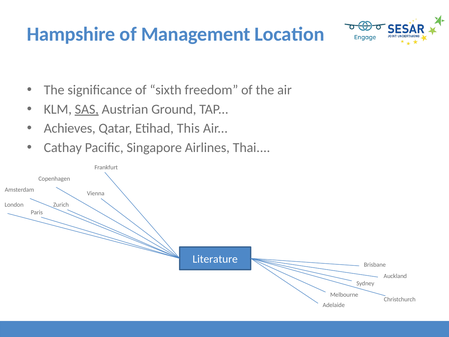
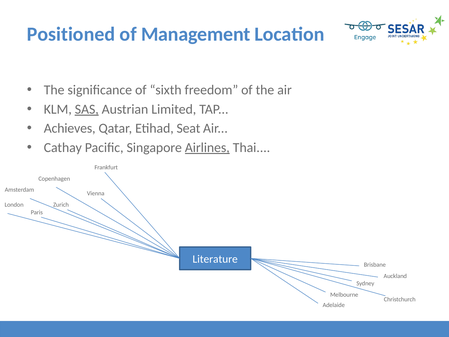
Hampshire: Hampshire -> Positioned
Ground: Ground -> Limited
This: This -> Seat
Airlines underline: none -> present
